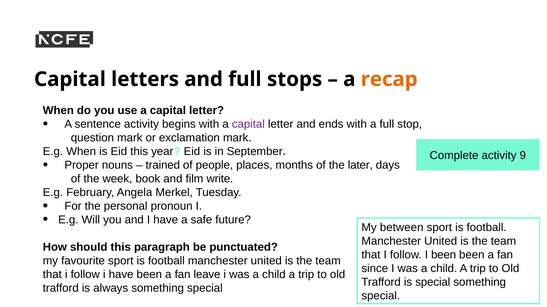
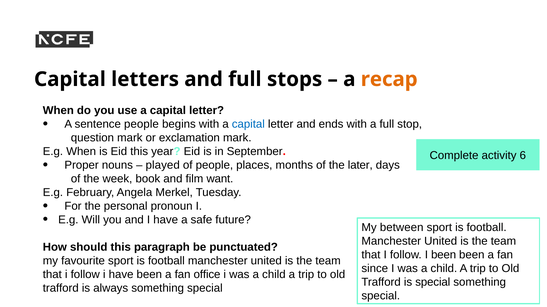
sentence activity: activity -> people
capital at (248, 124) colour: purple -> blue
9: 9 -> 6
trained: trained -> played
write: write -> want
leave: leave -> office
